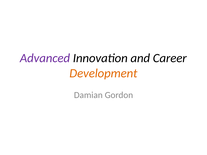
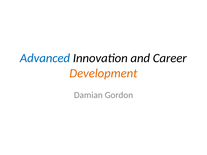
Advanced colour: purple -> blue
